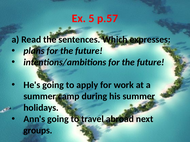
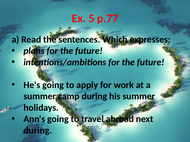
p.57: p.57 -> p.77
groups at (38, 131): groups -> during
